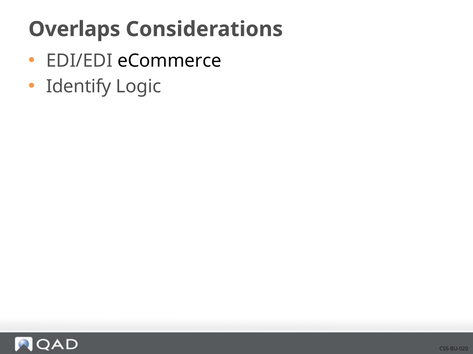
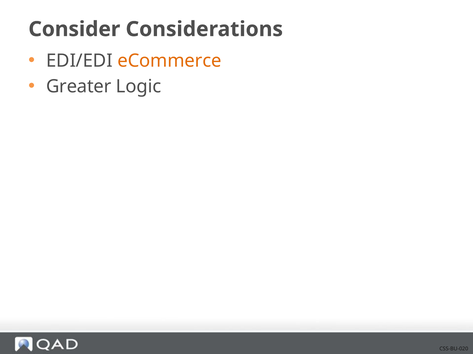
Overlaps: Overlaps -> Consider
eCommerce colour: black -> orange
Identify: Identify -> Greater
